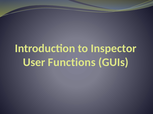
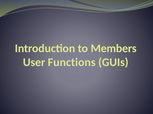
Inspector: Inspector -> Members
